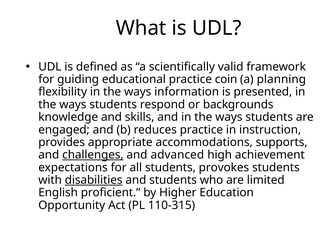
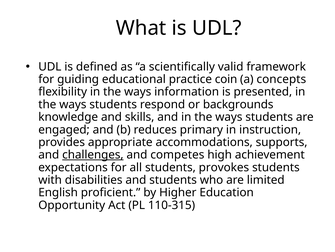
planning: planning -> concepts
reduces practice: practice -> primary
advanced: advanced -> competes
disabilities underline: present -> none
